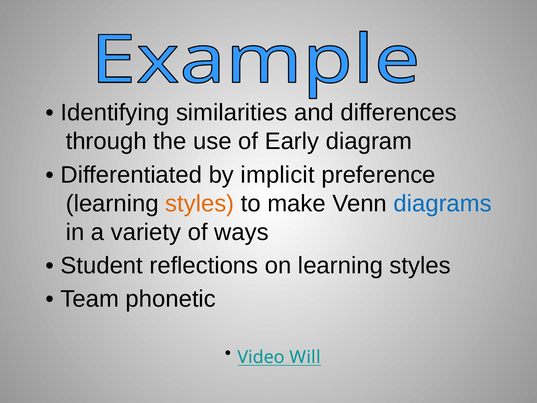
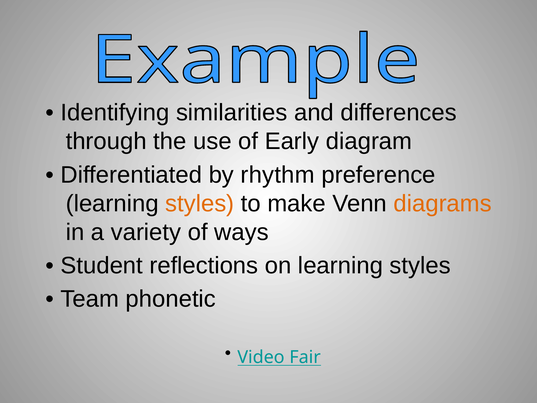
implicit: implicit -> rhythm
diagrams colour: blue -> orange
Will: Will -> Fair
